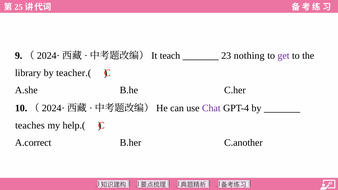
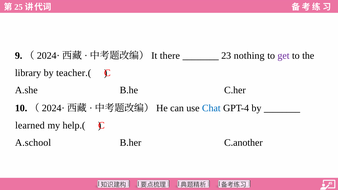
teach: teach -> there
Chat colour: purple -> blue
teaches: teaches -> learned
A.correct: A.correct -> A.school
